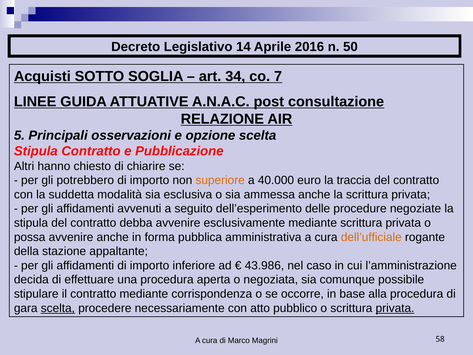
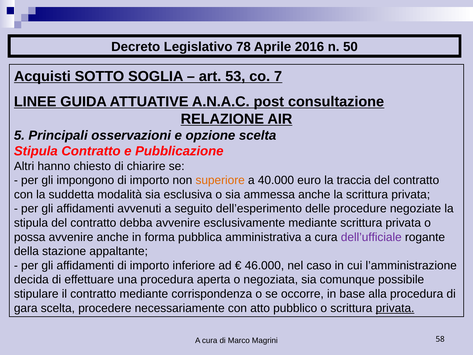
14: 14 -> 78
34: 34 -> 53
potrebbero: potrebbero -> impongono
dell’ufficiale colour: orange -> purple
43.986: 43.986 -> 46.000
scelta at (58, 308) underline: present -> none
